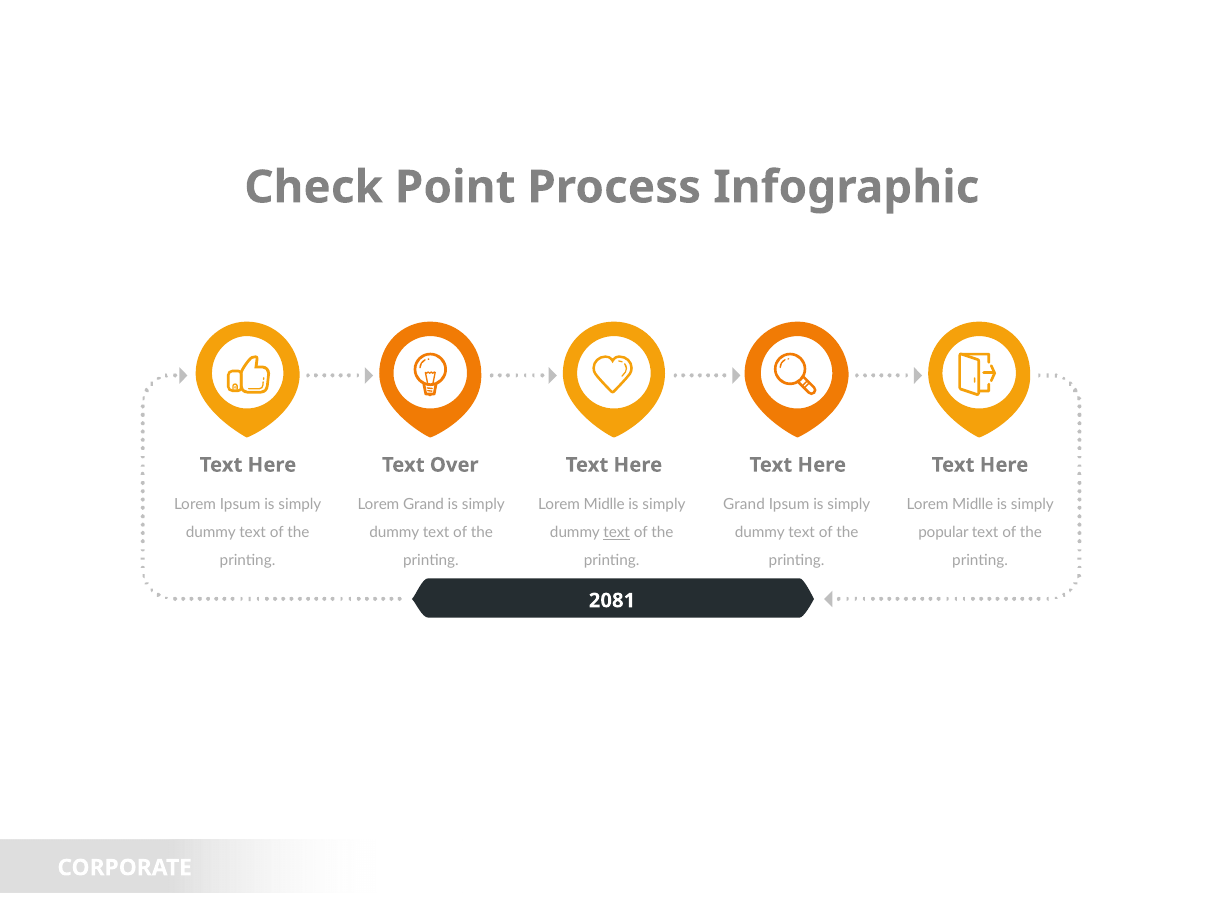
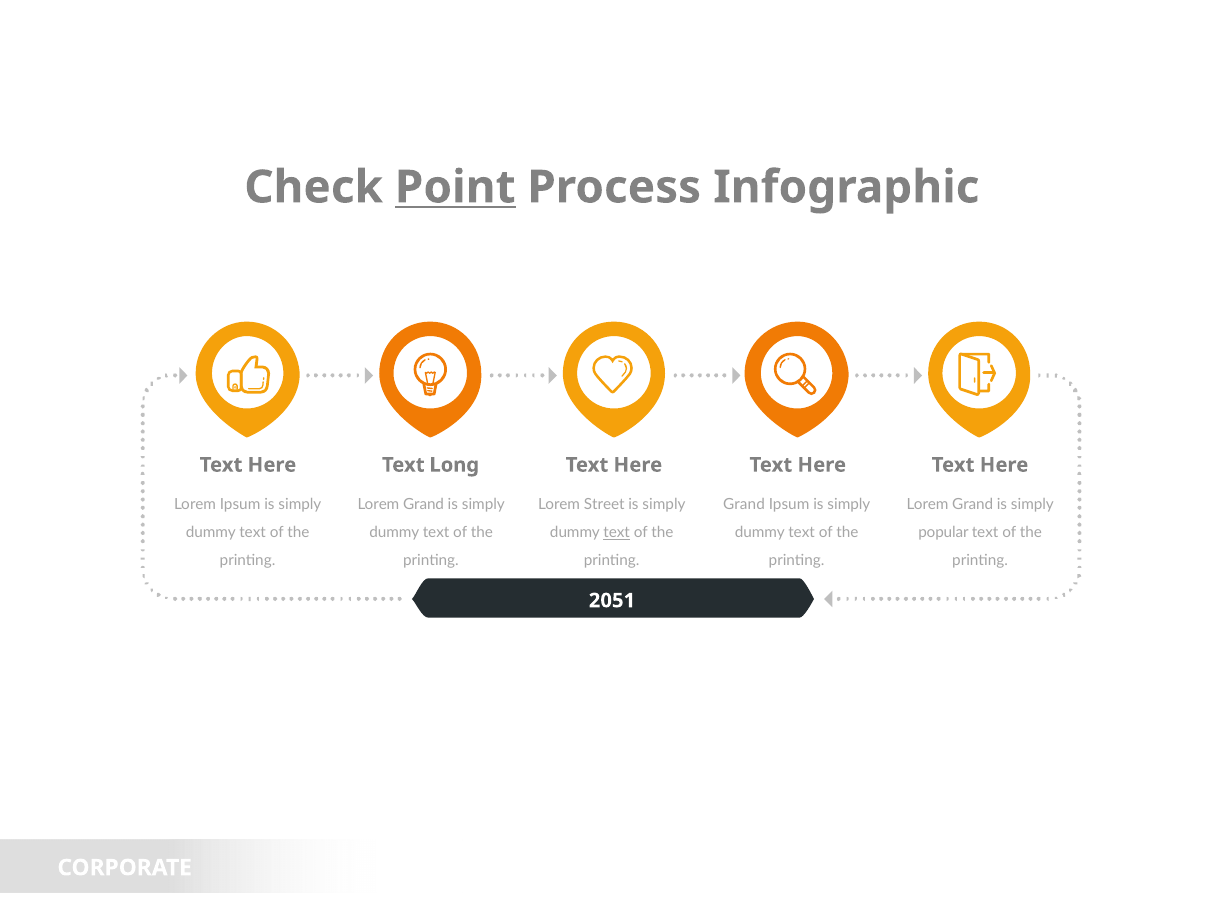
Point underline: none -> present
Over: Over -> Long
Midlle at (604, 505): Midlle -> Street
Midlle at (973, 505): Midlle -> Grand
2081: 2081 -> 2051
